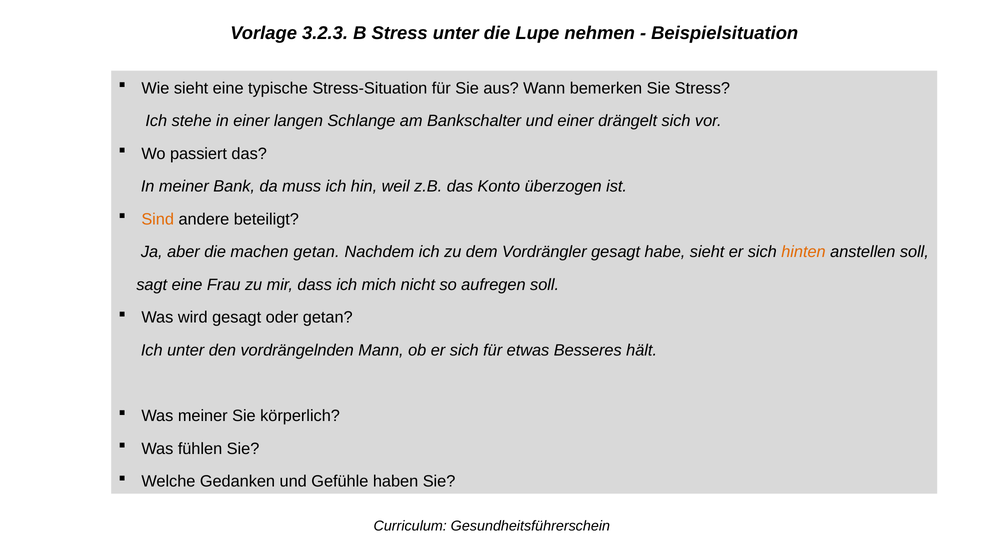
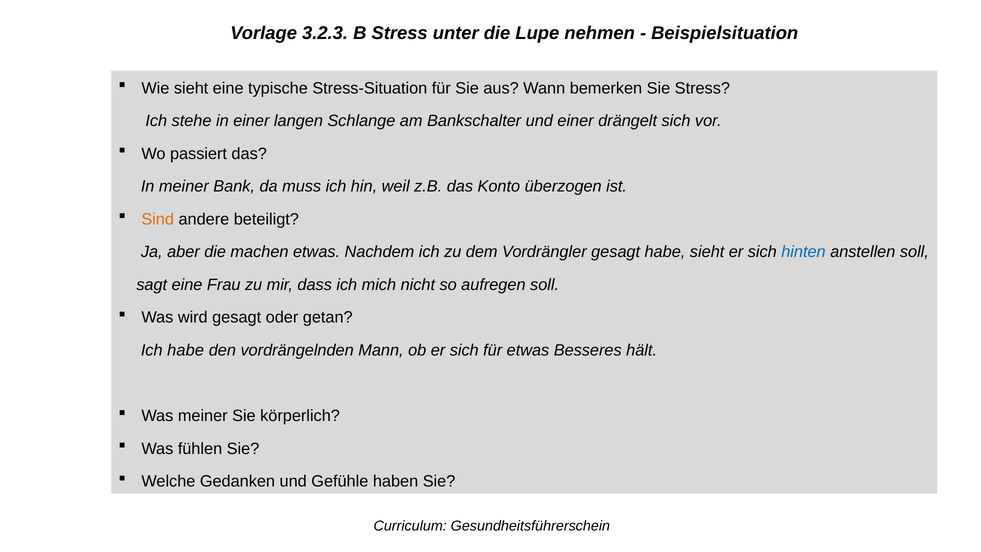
machen getan: getan -> etwas
hinten colour: orange -> blue
Ich unter: unter -> habe
